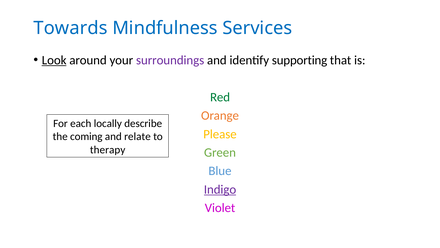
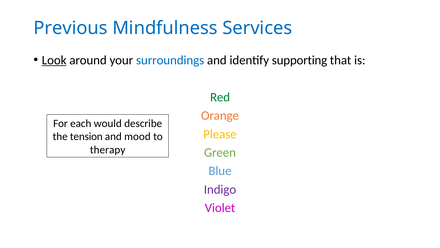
Towards: Towards -> Previous
surroundings colour: purple -> blue
locally: locally -> would
coming: coming -> tension
relate: relate -> mood
Indigo underline: present -> none
